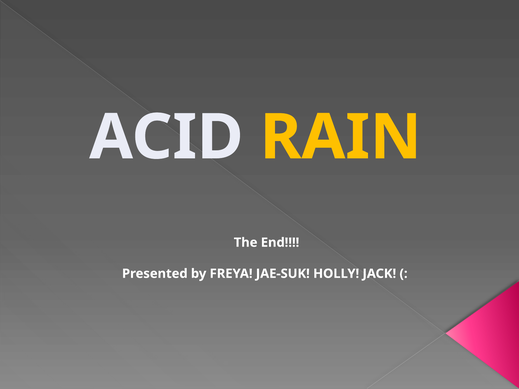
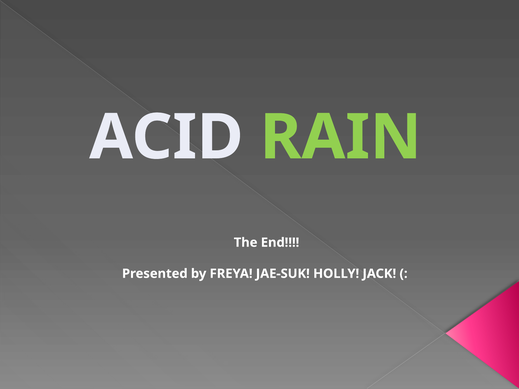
RAIN colour: yellow -> light green
